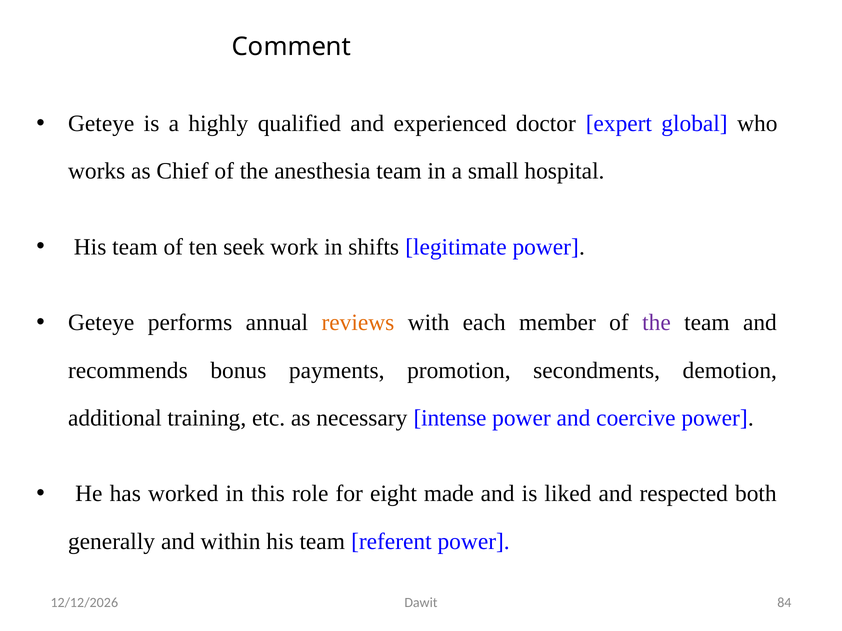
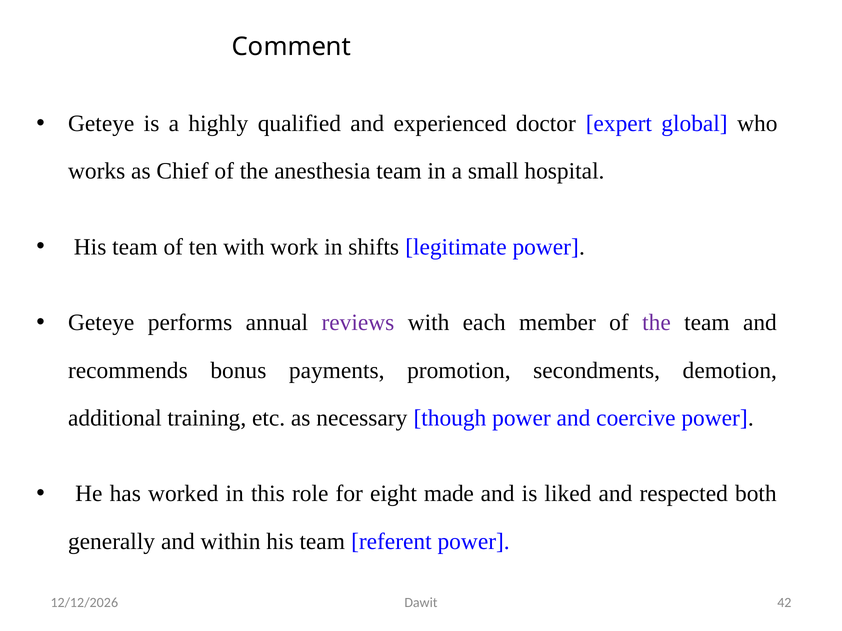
ten seek: seek -> with
reviews colour: orange -> purple
intense: intense -> though
84: 84 -> 42
